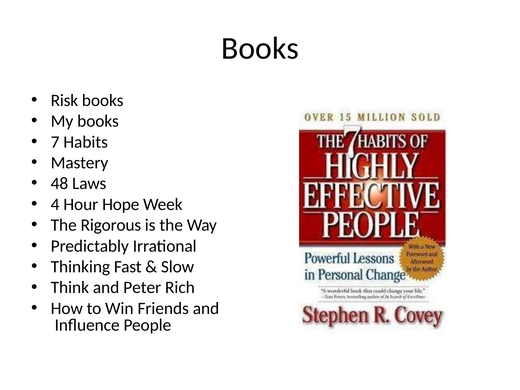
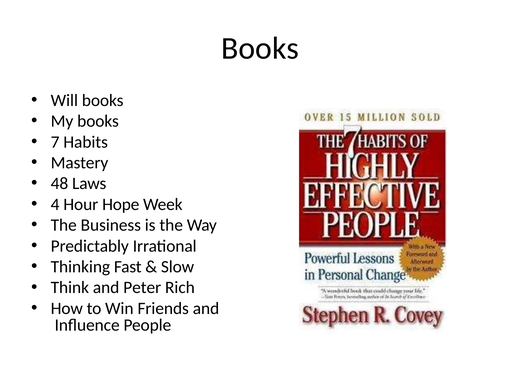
Risk: Risk -> Will
Rigorous: Rigorous -> Business
